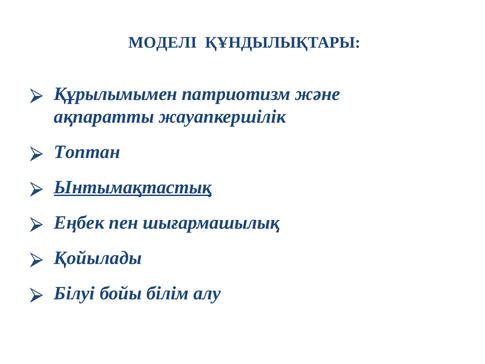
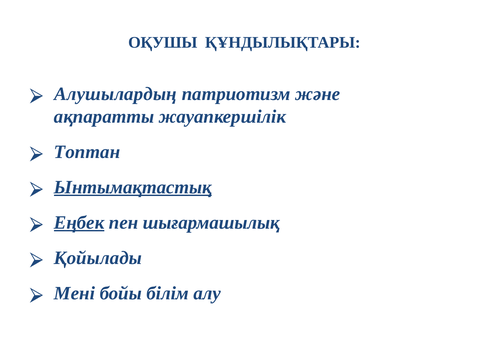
МОДЕЛІ: МОДЕЛІ -> ОҚУШЫ
Құрылымымен: Құрылымымен -> Алушылардың
Еңбек underline: none -> present
Білуі: Білуі -> Мені
